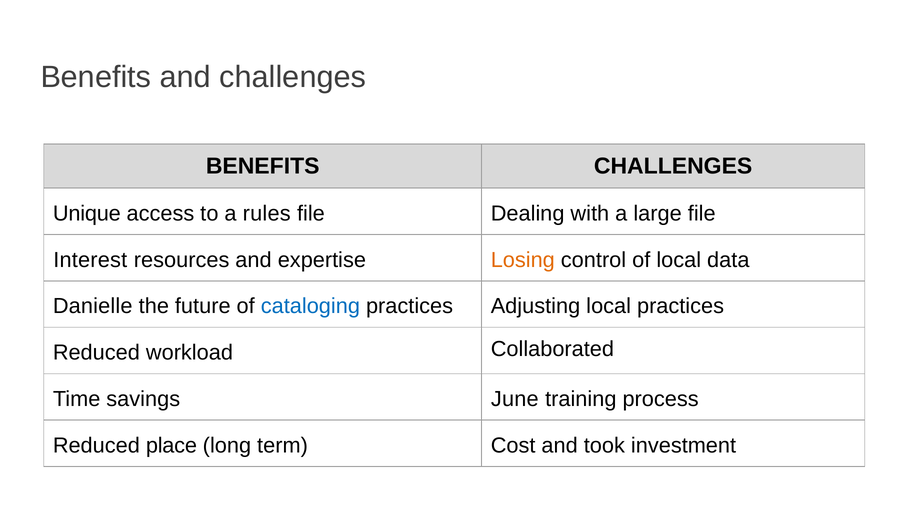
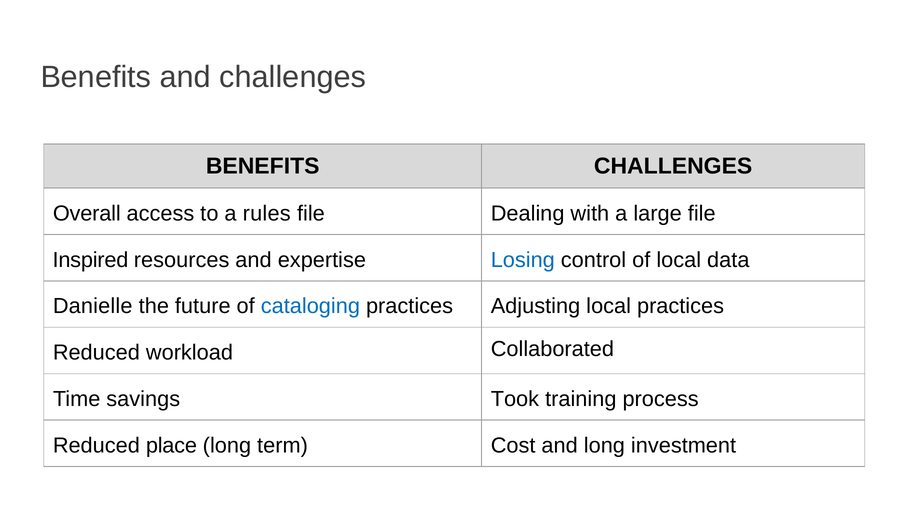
Unique: Unique -> Overall
Interest: Interest -> Inspired
Losing colour: orange -> blue
June: June -> Took
and took: took -> long
